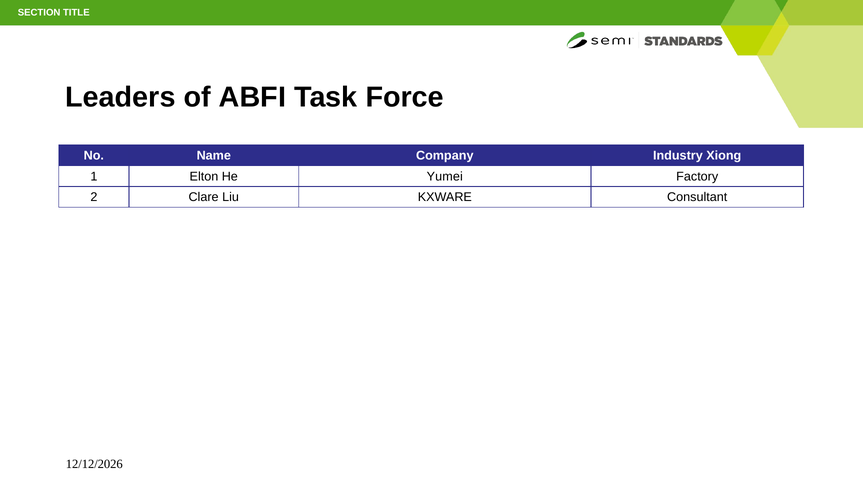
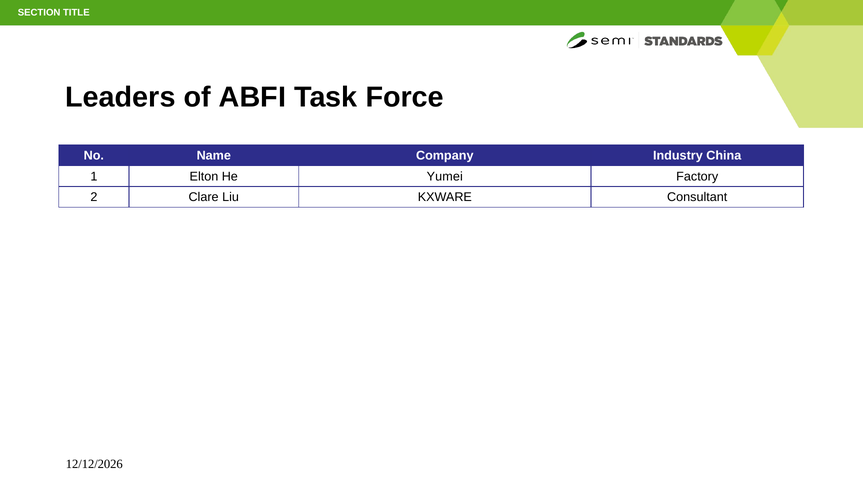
Xiong: Xiong -> China
